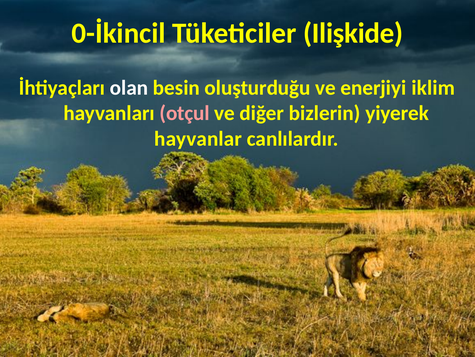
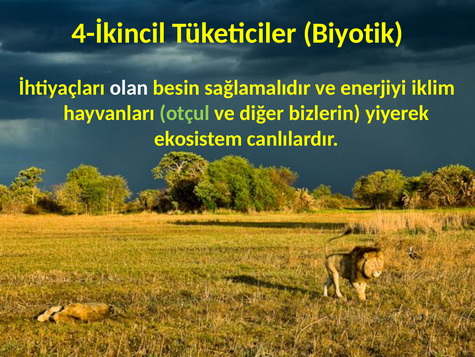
0-İkincil: 0-İkincil -> 4-İkincil
Ilişkide: Ilişkide -> Biyotik
oluşturduğu: oluşturduğu -> sağlamalıdır
otçul colour: pink -> light green
hayvanlar: hayvanlar -> ekosistem
